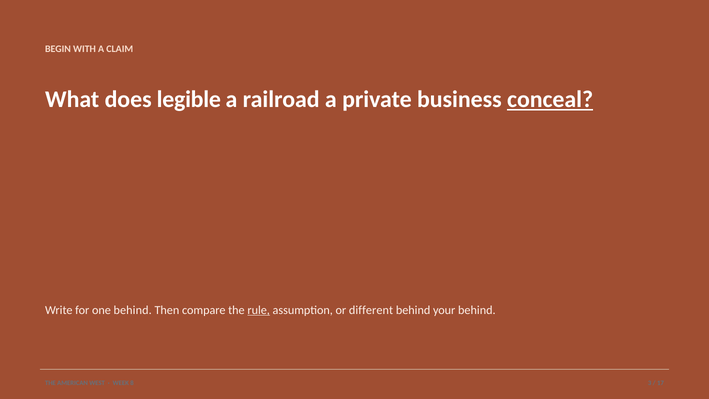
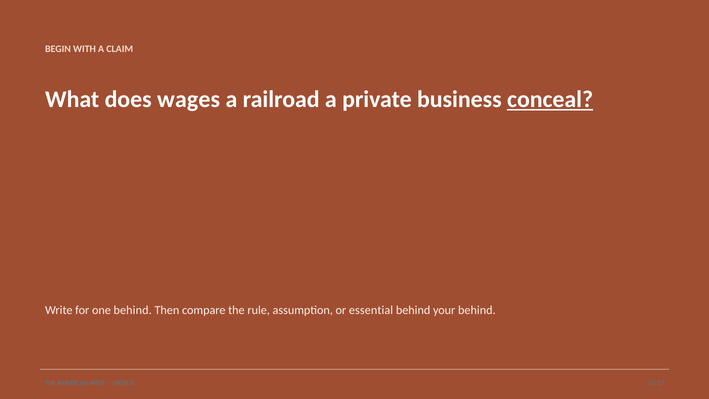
legible: legible -> wages
rule underline: present -> none
different: different -> essential
